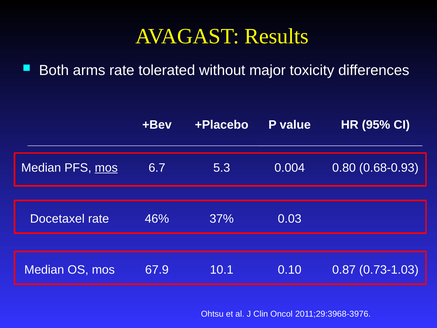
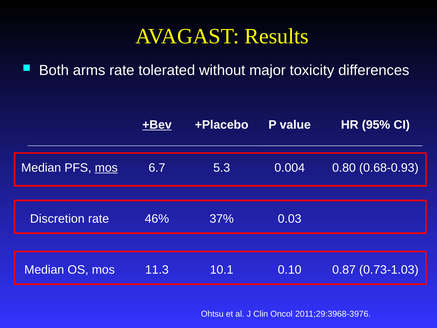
+Bev underline: none -> present
Docetaxel: Docetaxel -> Discretion
67.9: 67.9 -> 11.3
